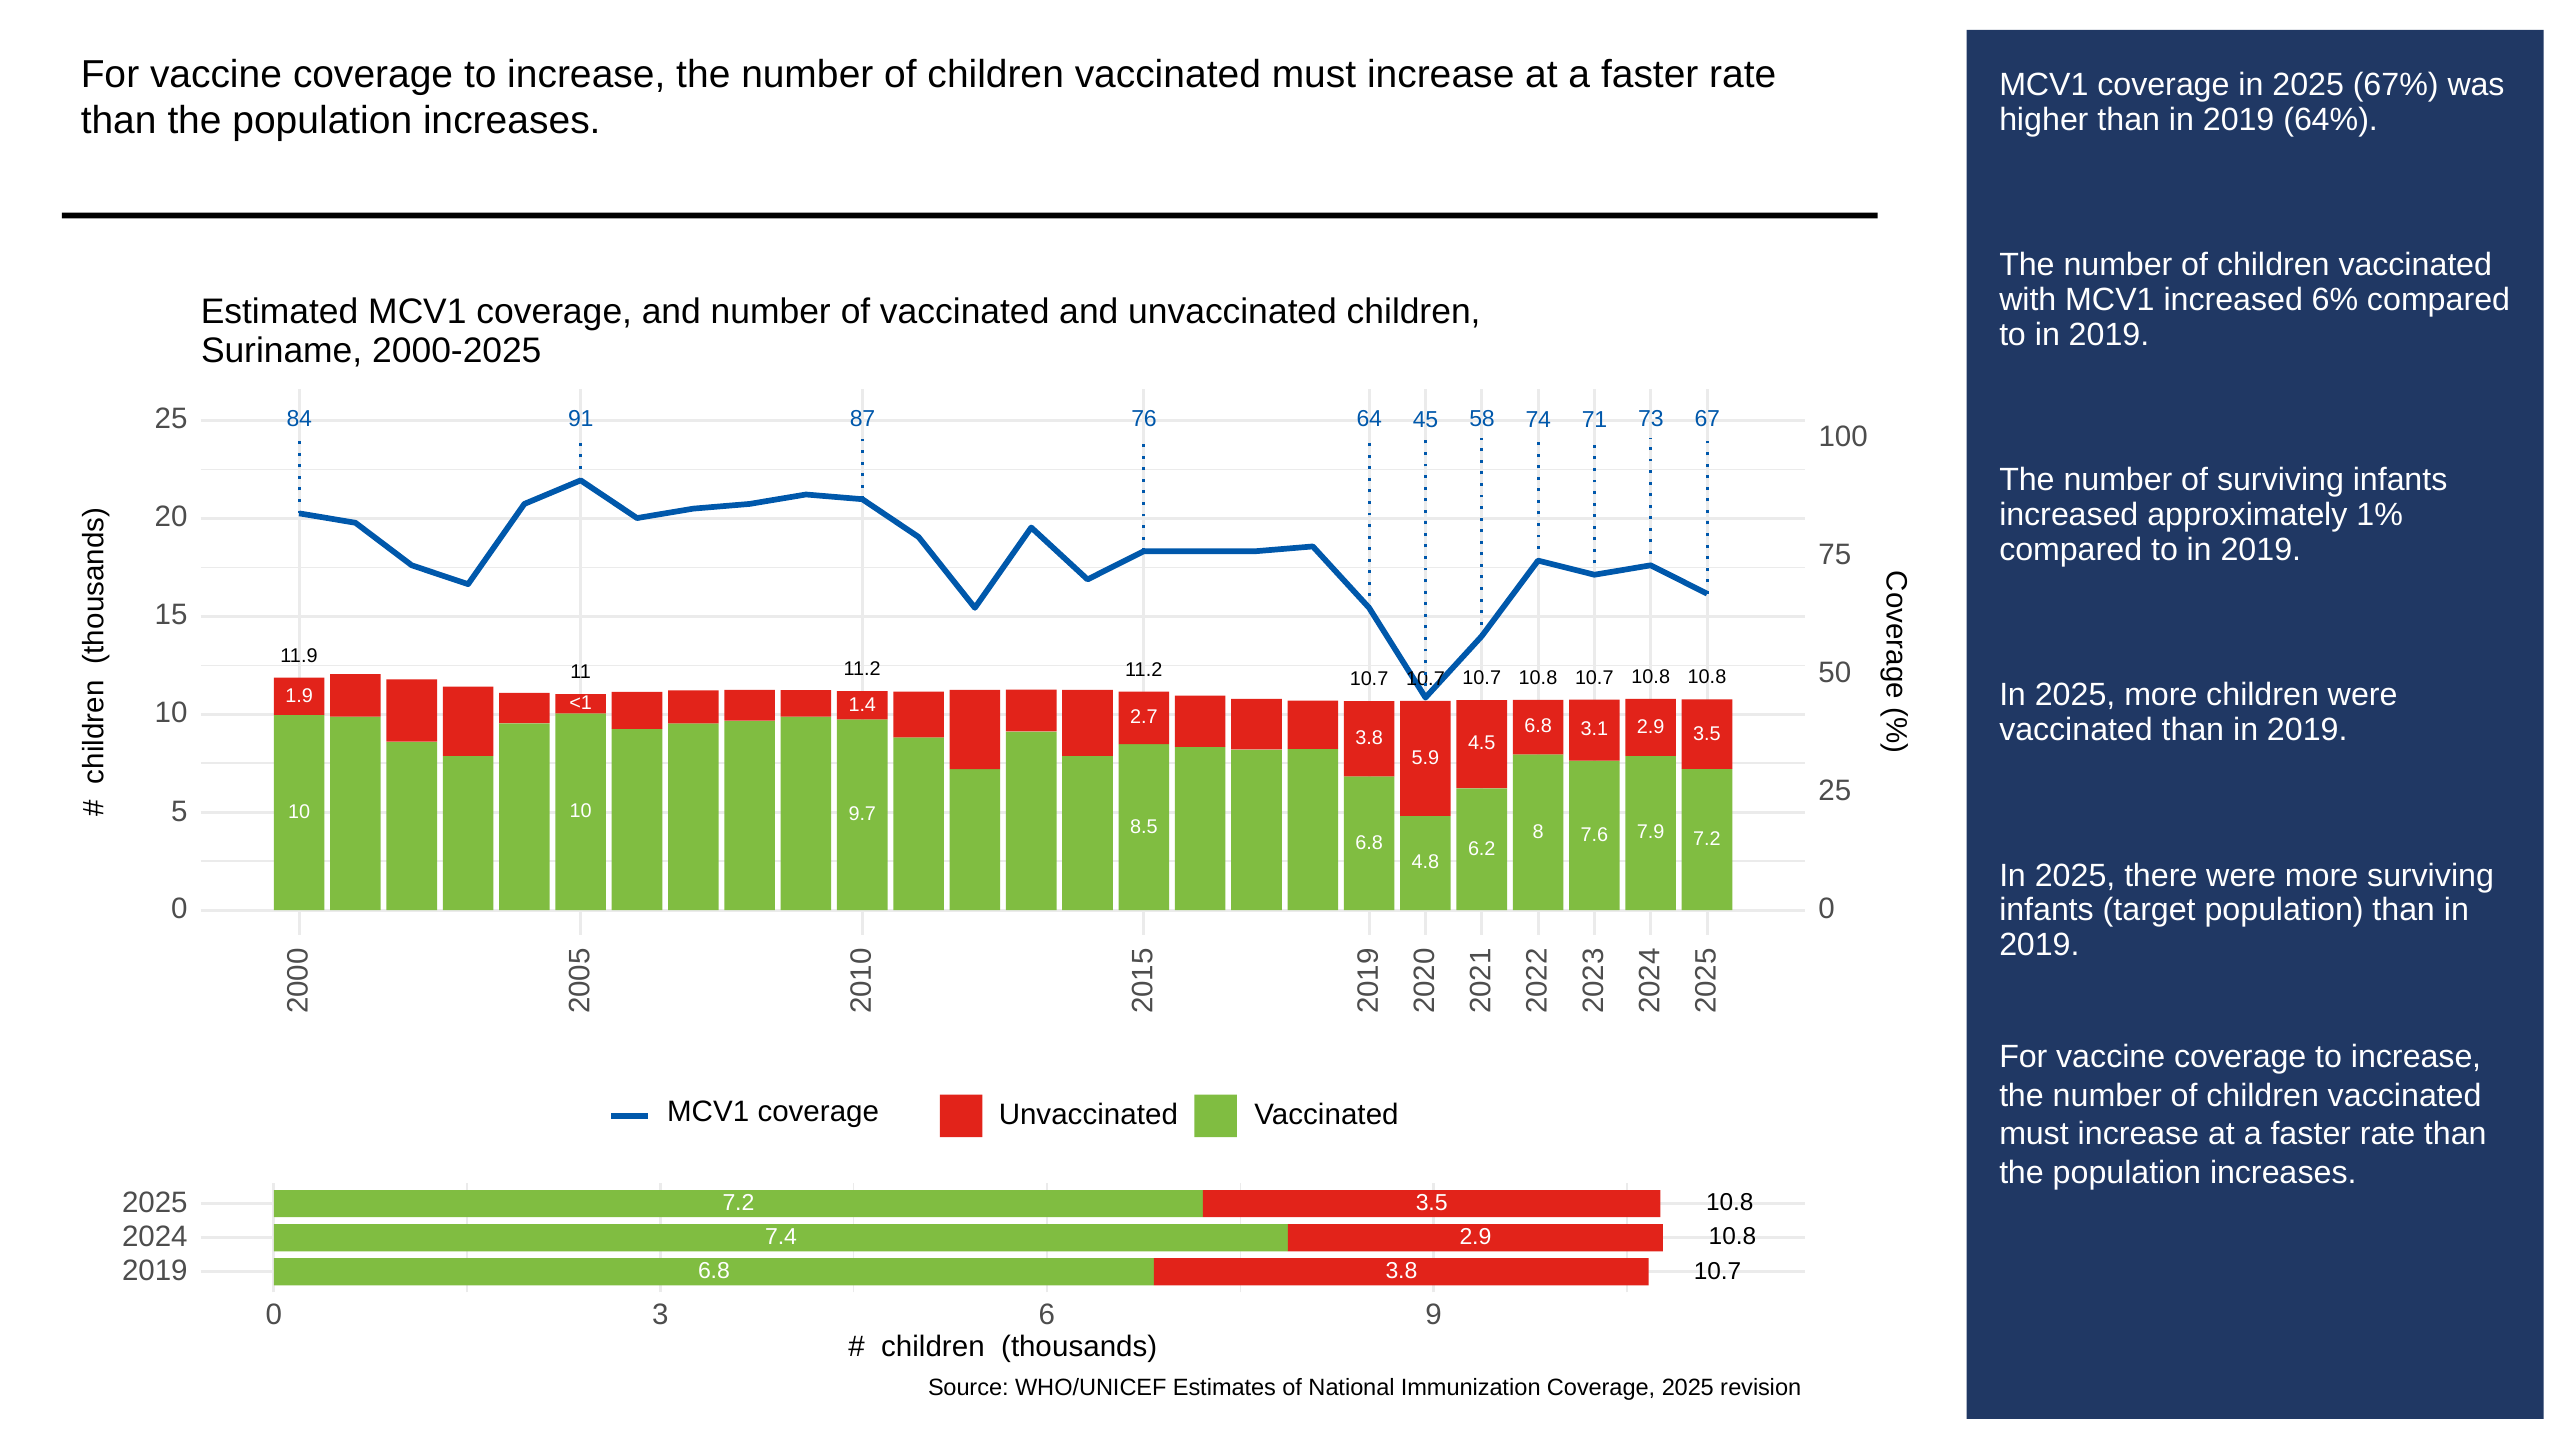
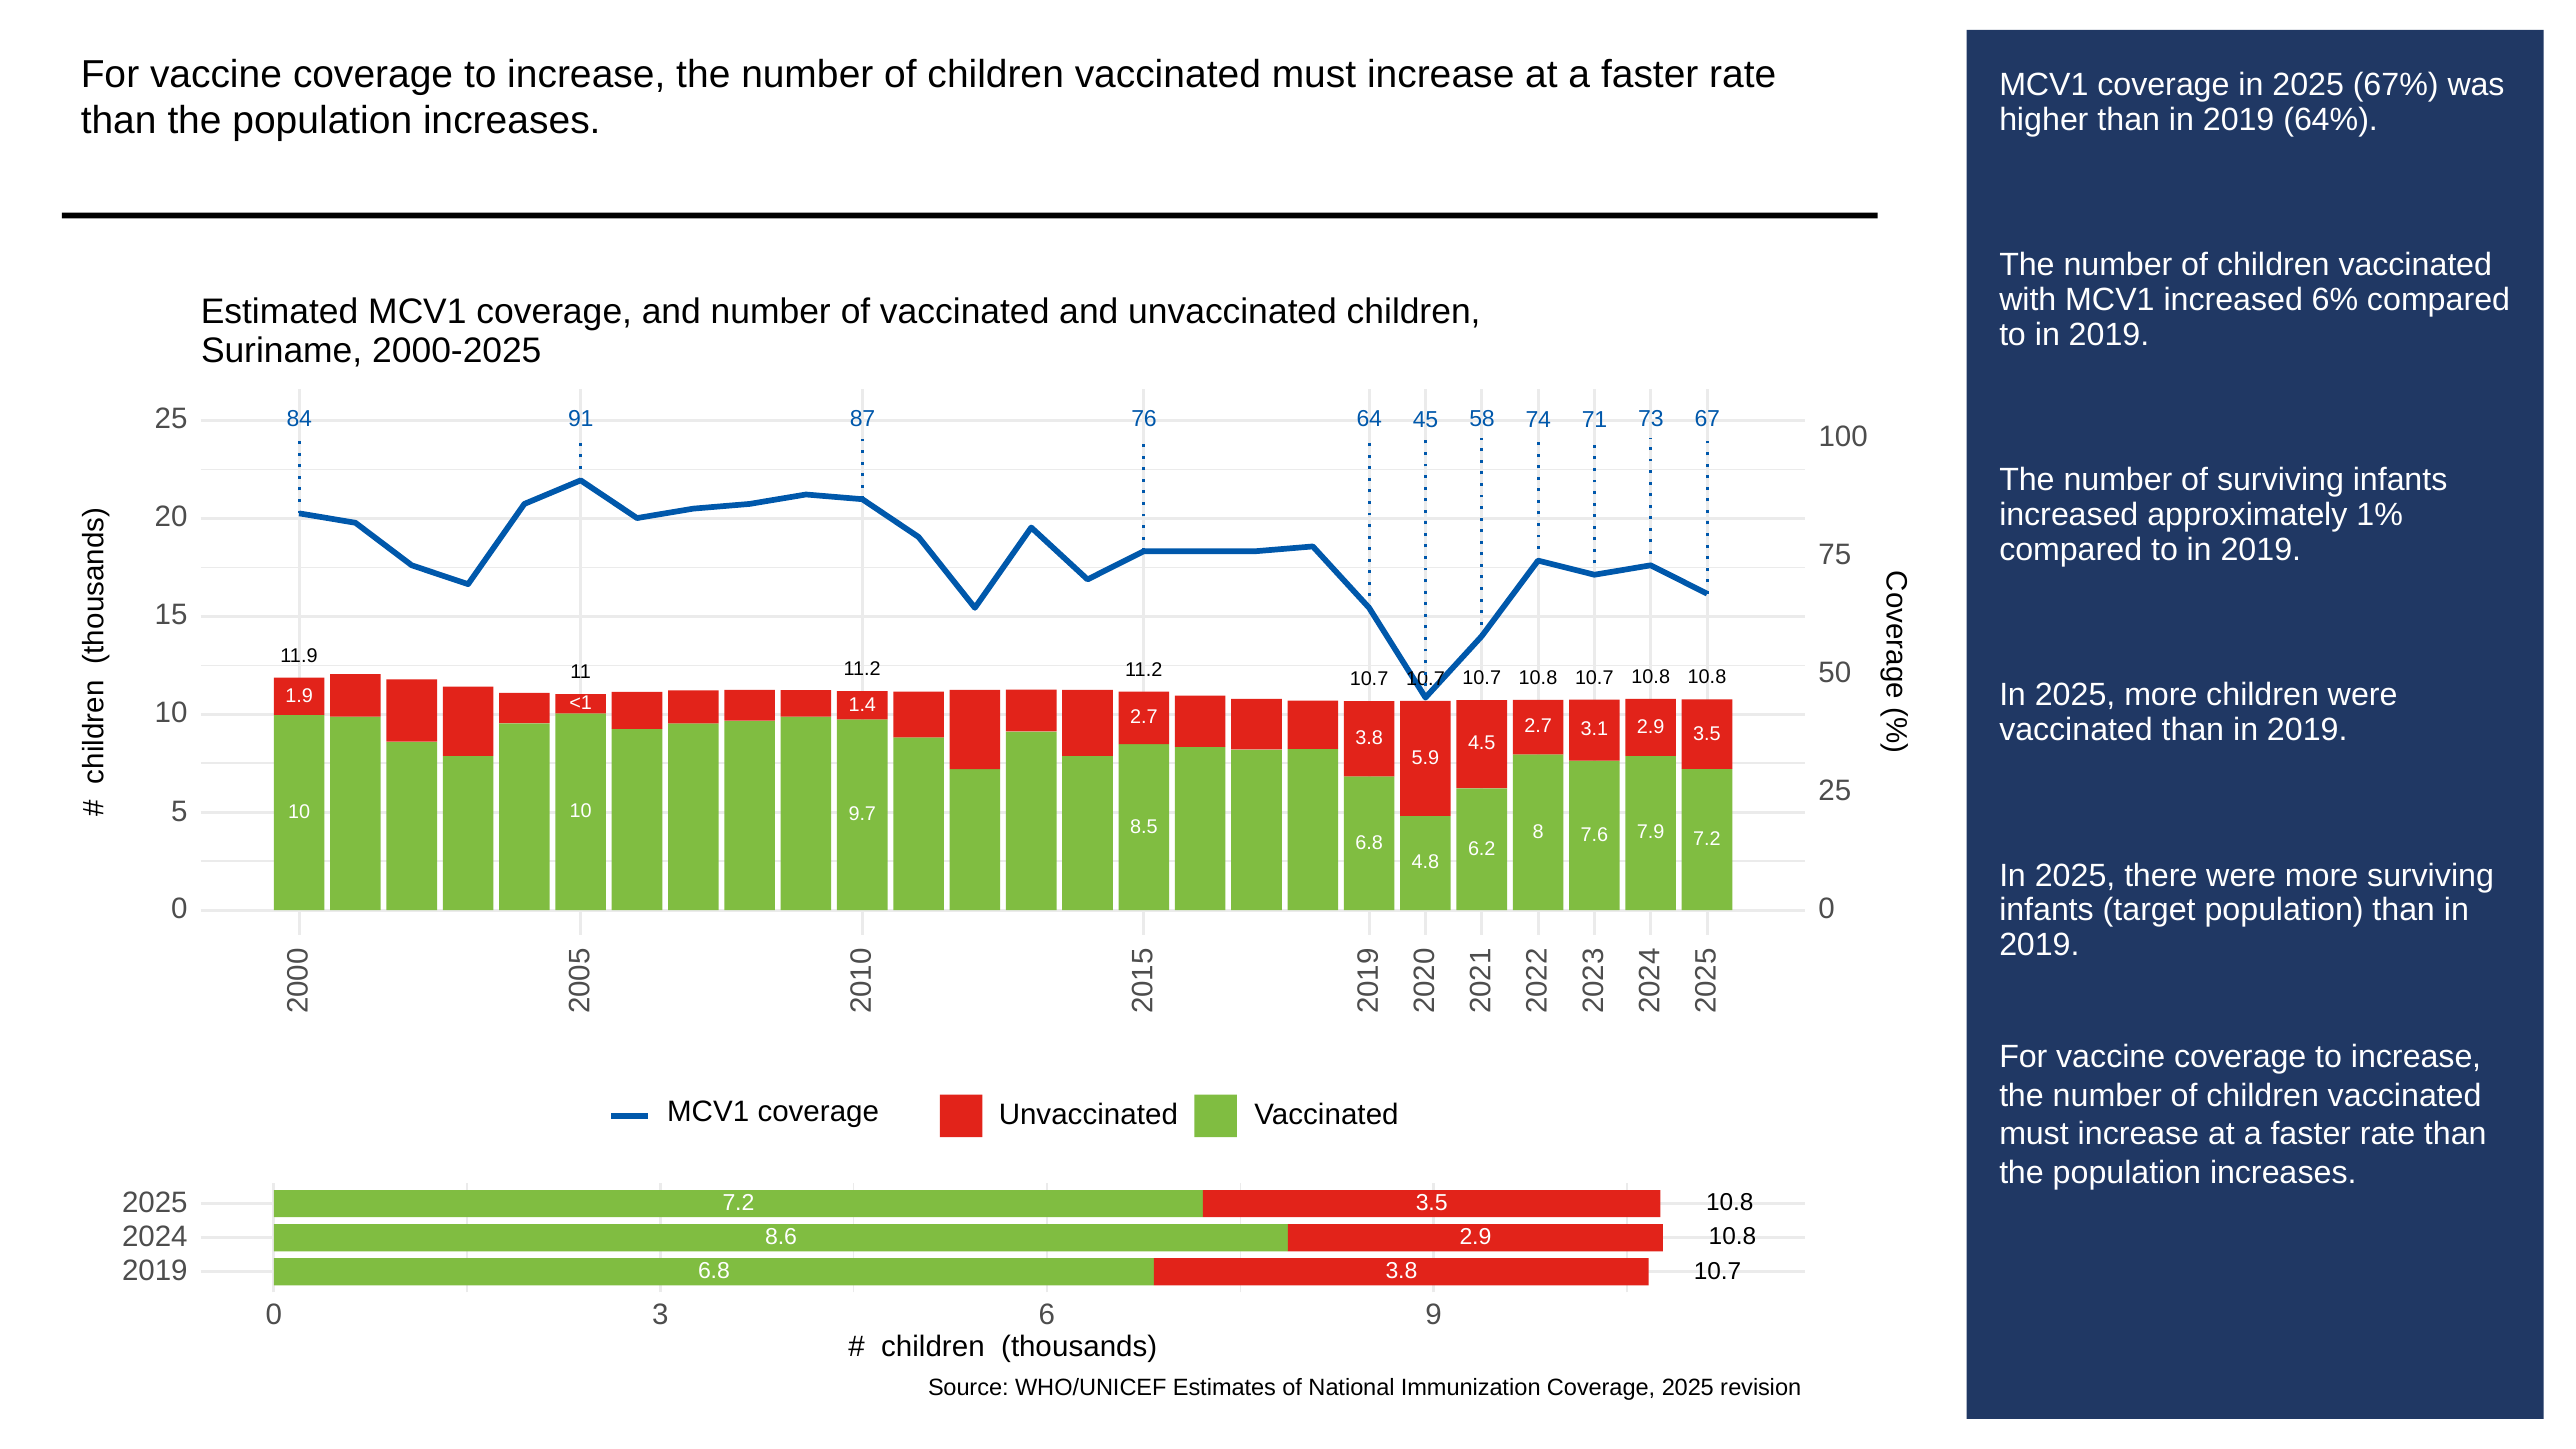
6.8 at (1538, 726): 6.8 -> 2.7
7.4: 7.4 -> 8.6
